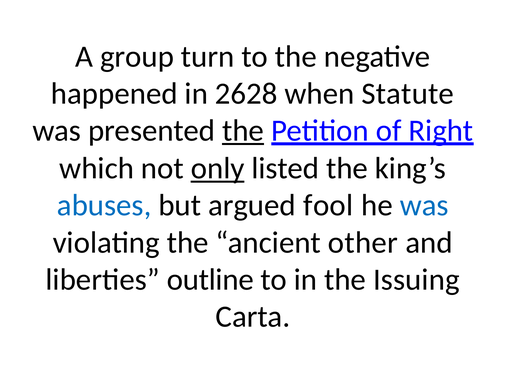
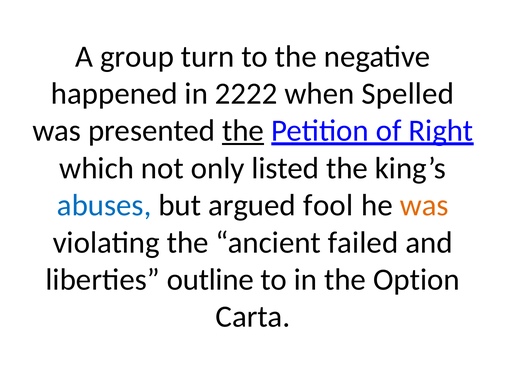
2628: 2628 -> 2222
Statute: Statute -> Spelled
only underline: present -> none
was at (424, 206) colour: blue -> orange
other: other -> failed
Issuing: Issuing -> Option
